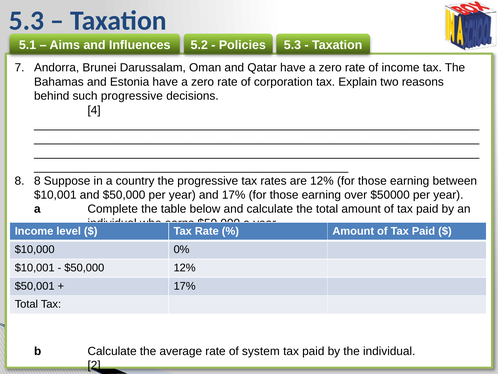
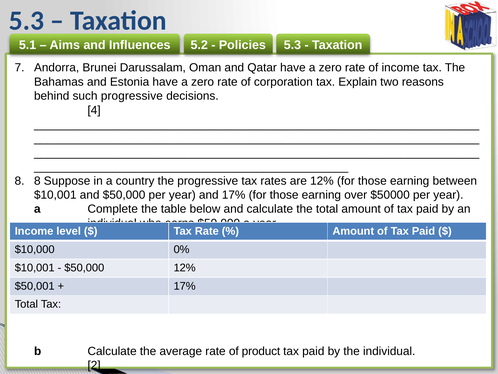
system: system -> product
